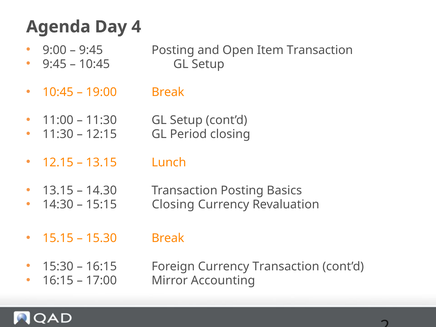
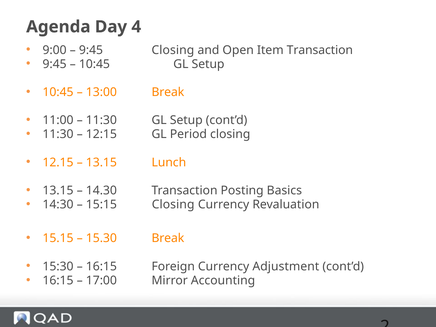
9:45 Posting: Posting -> Closing
19:00: 19:00 -> 13:00
Currency Transaction: Transaction -> Adjustment
